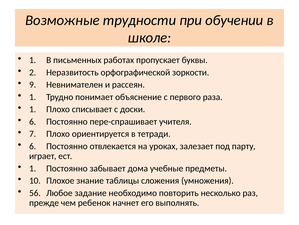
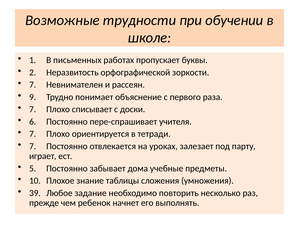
9 at (33, 84): 9 -> 7
1 at (33, 97): 1 -> 9
1 at (33, 109): 1 -> 7
6 at (33, 146): 6 -> 7
1 at (33, 168): 1 -> 5
56: 56 -> 39
